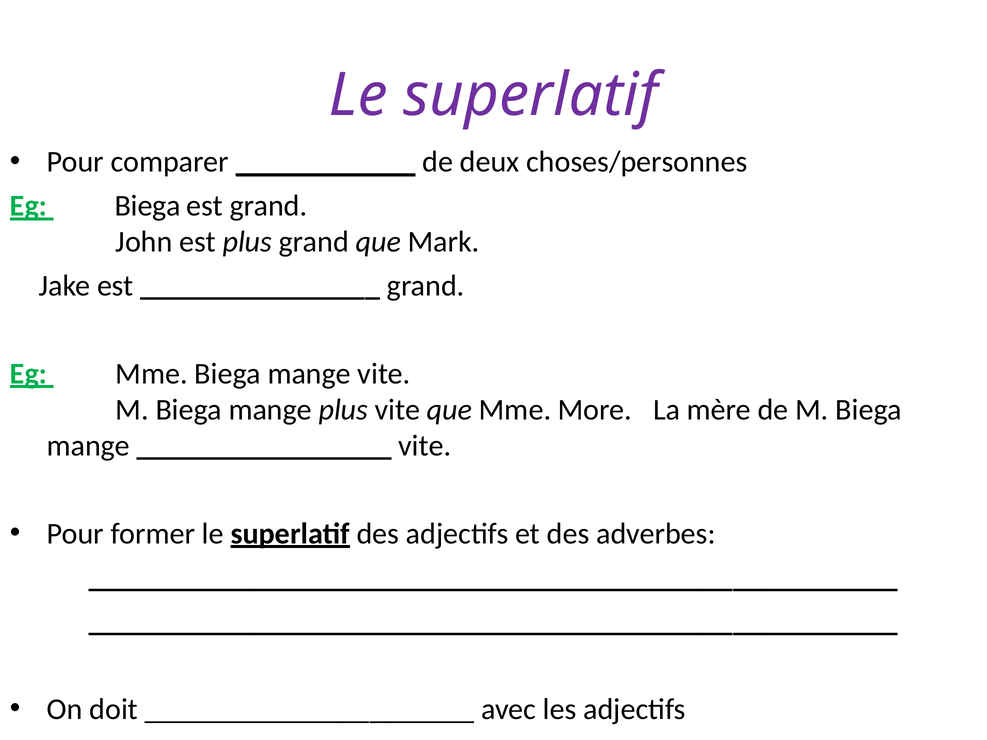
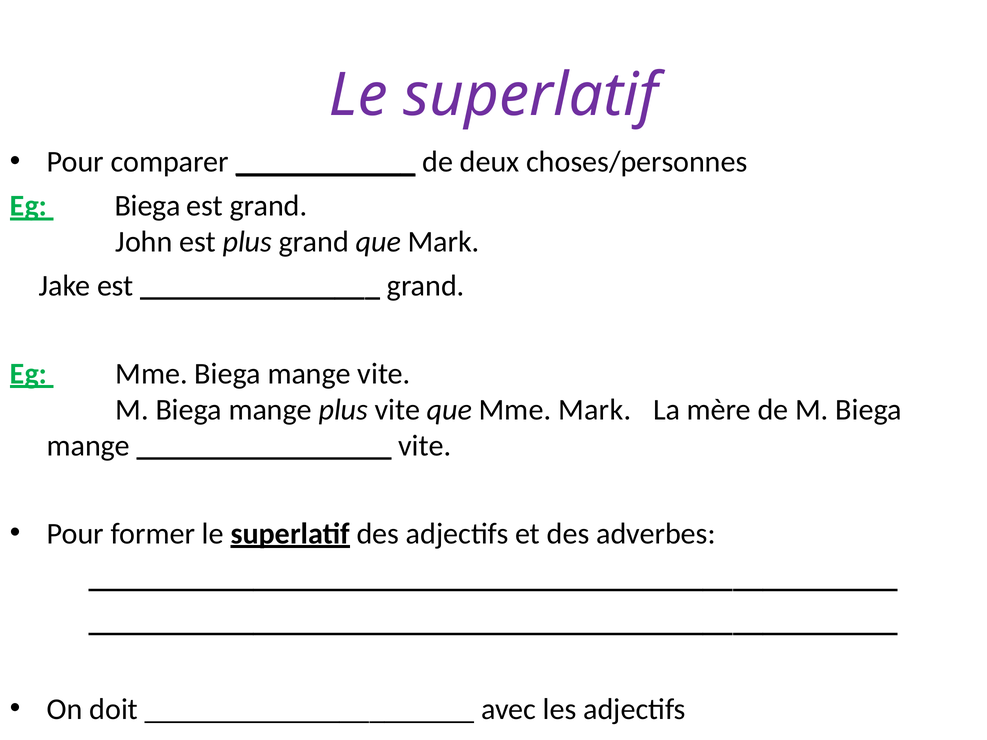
Mme More: More -> Mark
